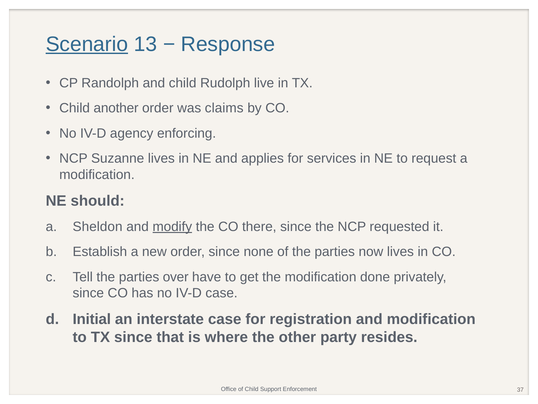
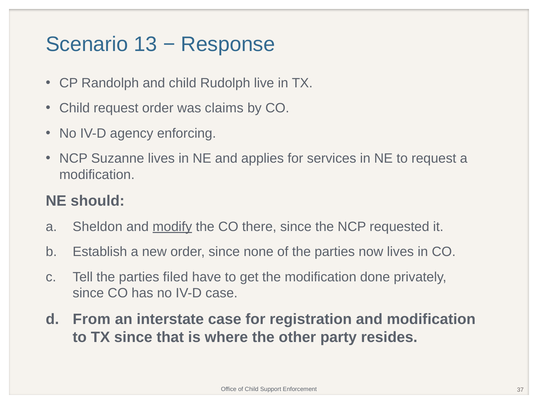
Scenario underline: present -> none
Child another: another -> request
over: over -> filed
Initial: Initial -> From
